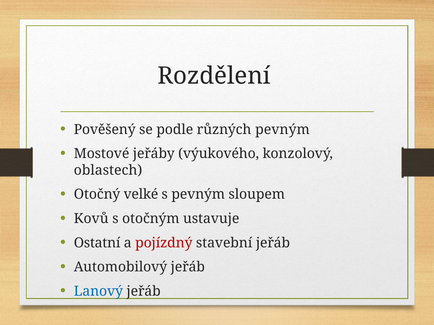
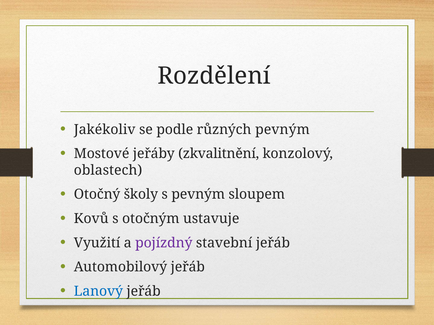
Pověšený: Pověšený -> Jakékoliv
výukového: výukového -> zkvalitnění
velké: velké -> školy
Ostatní: Ostatní -> Využití
pojízdný colour: red -> purple
